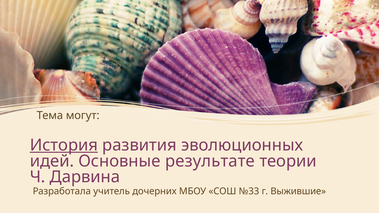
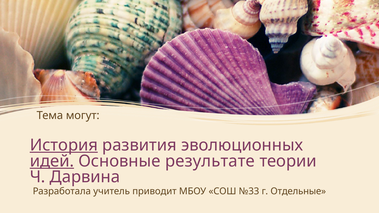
идей underline: none -> present
дочерних: дочерних -> приводит
Выжившие: Выжившие -> Отдельные
